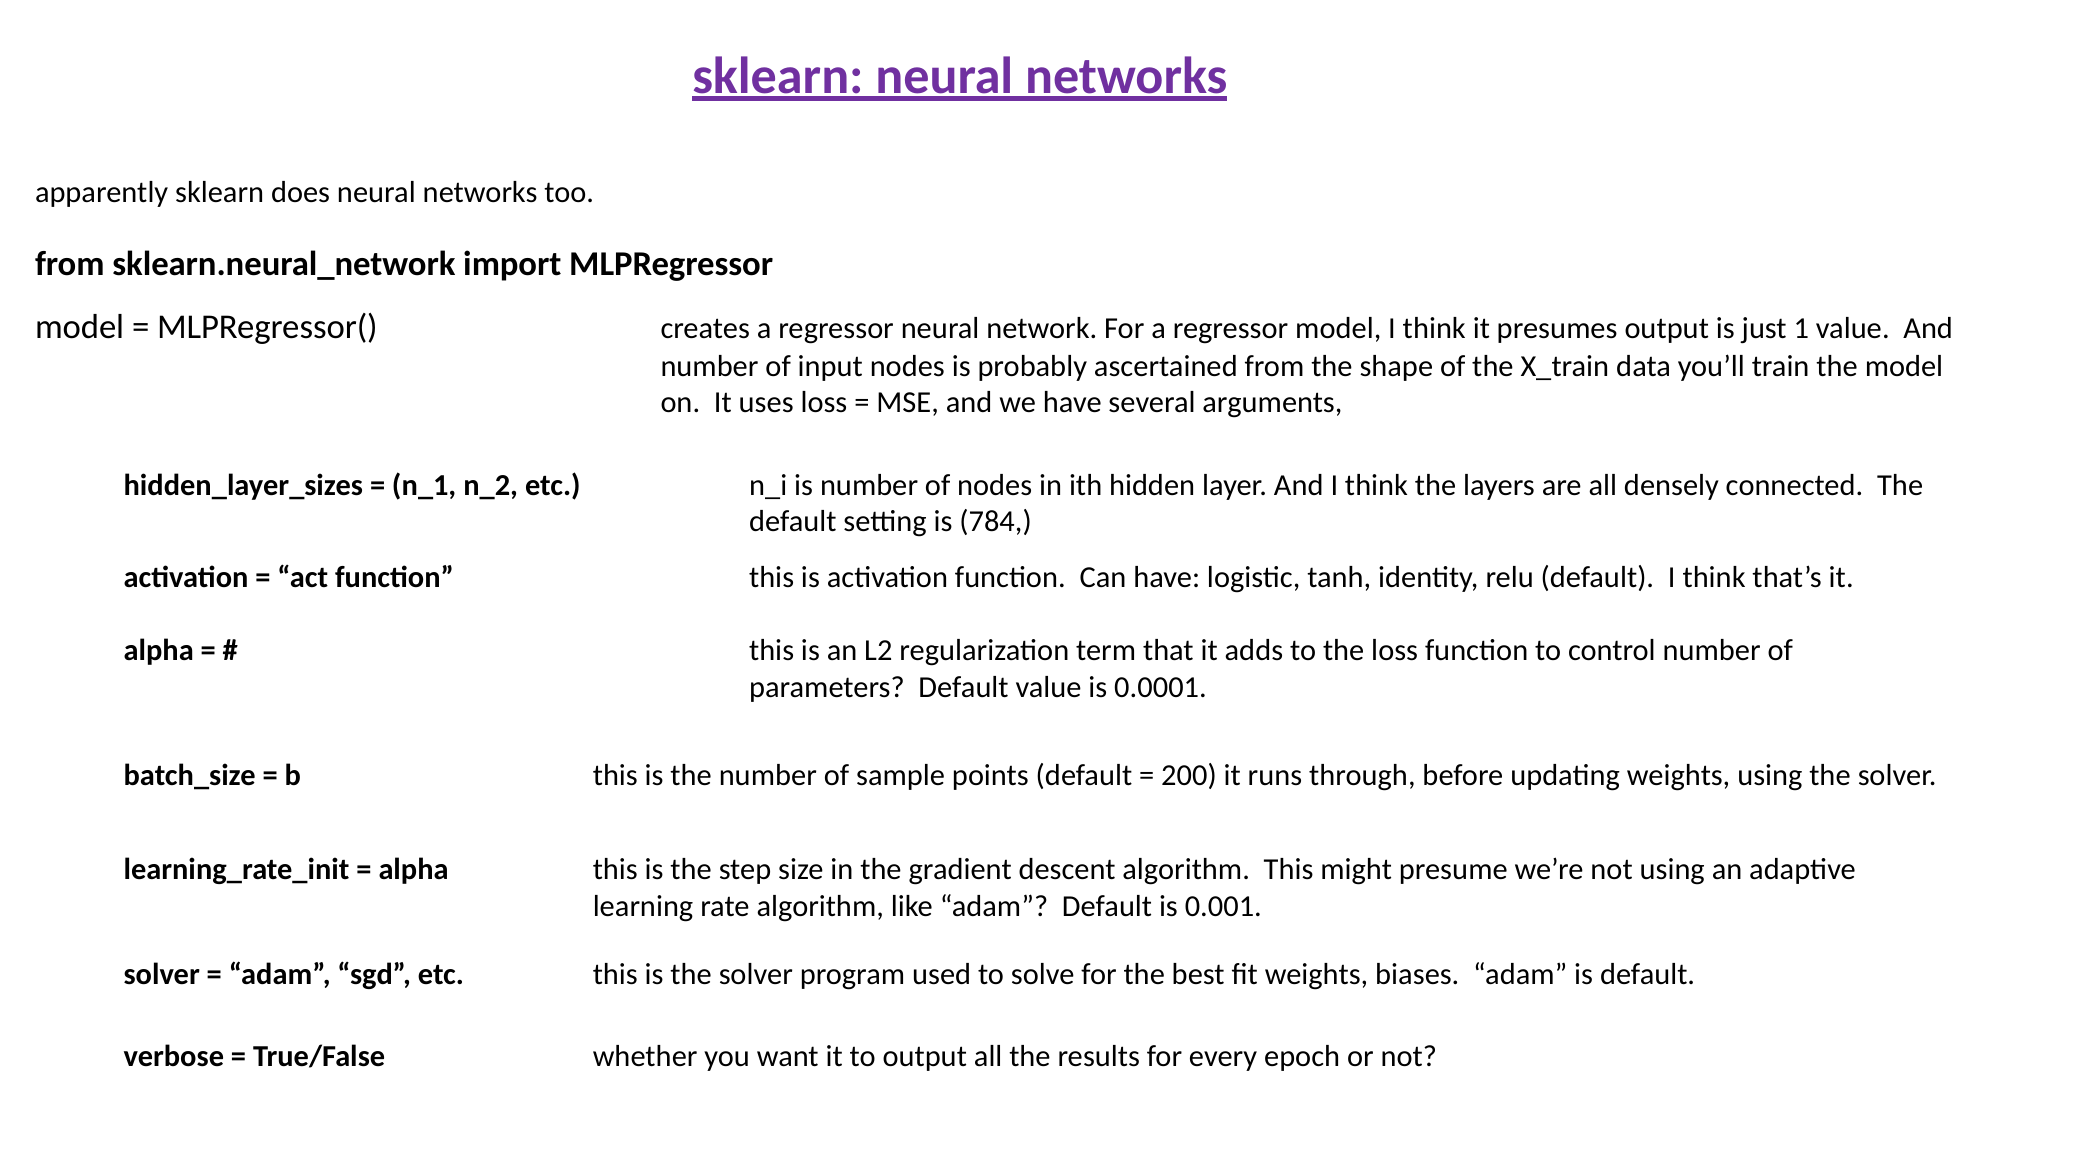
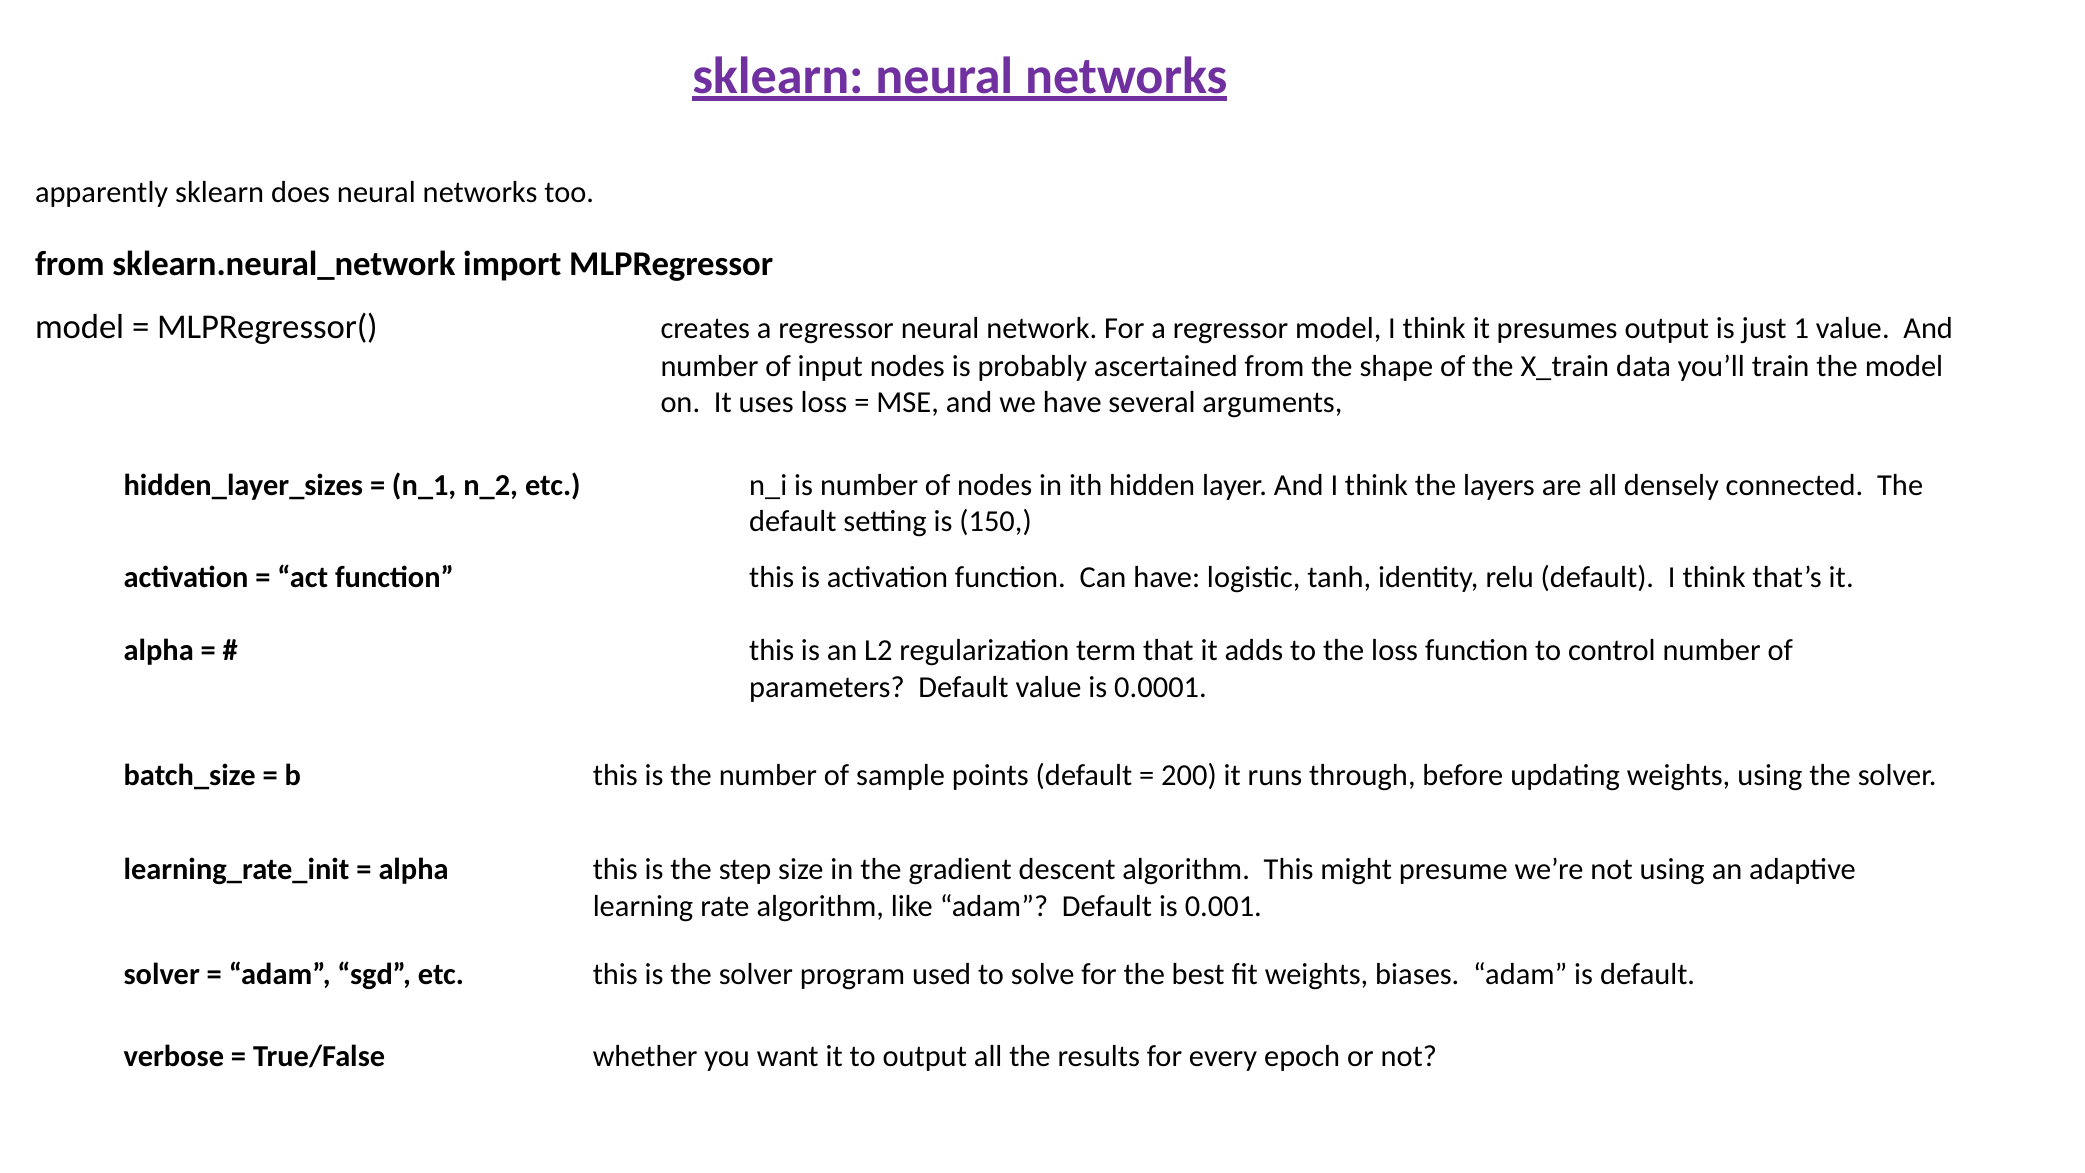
784: 784 -> 150
